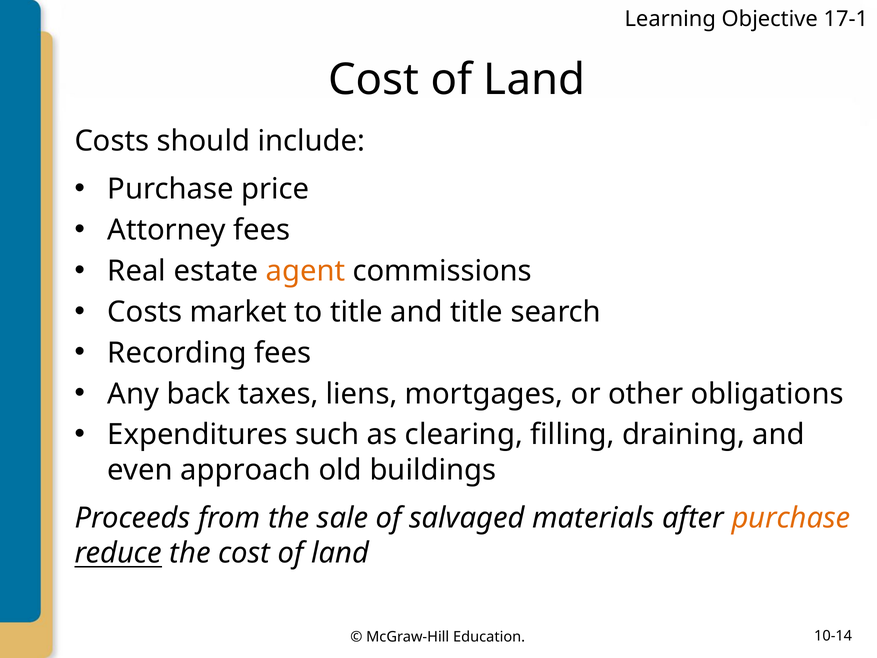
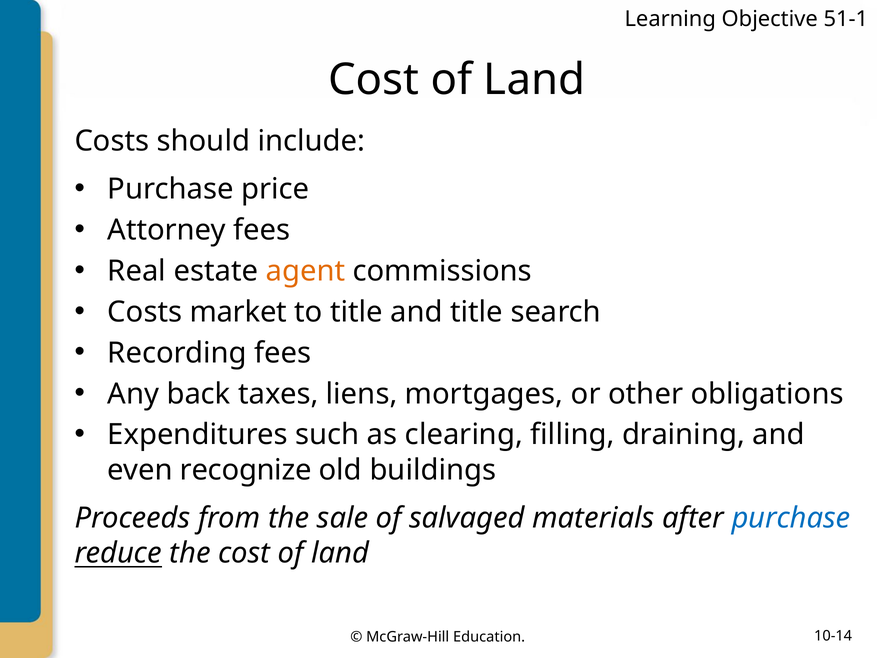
17-1: 17-1 -> 51-1
approach: approach -> recognize
purchase at (791, 518) colour: orange -> blue
